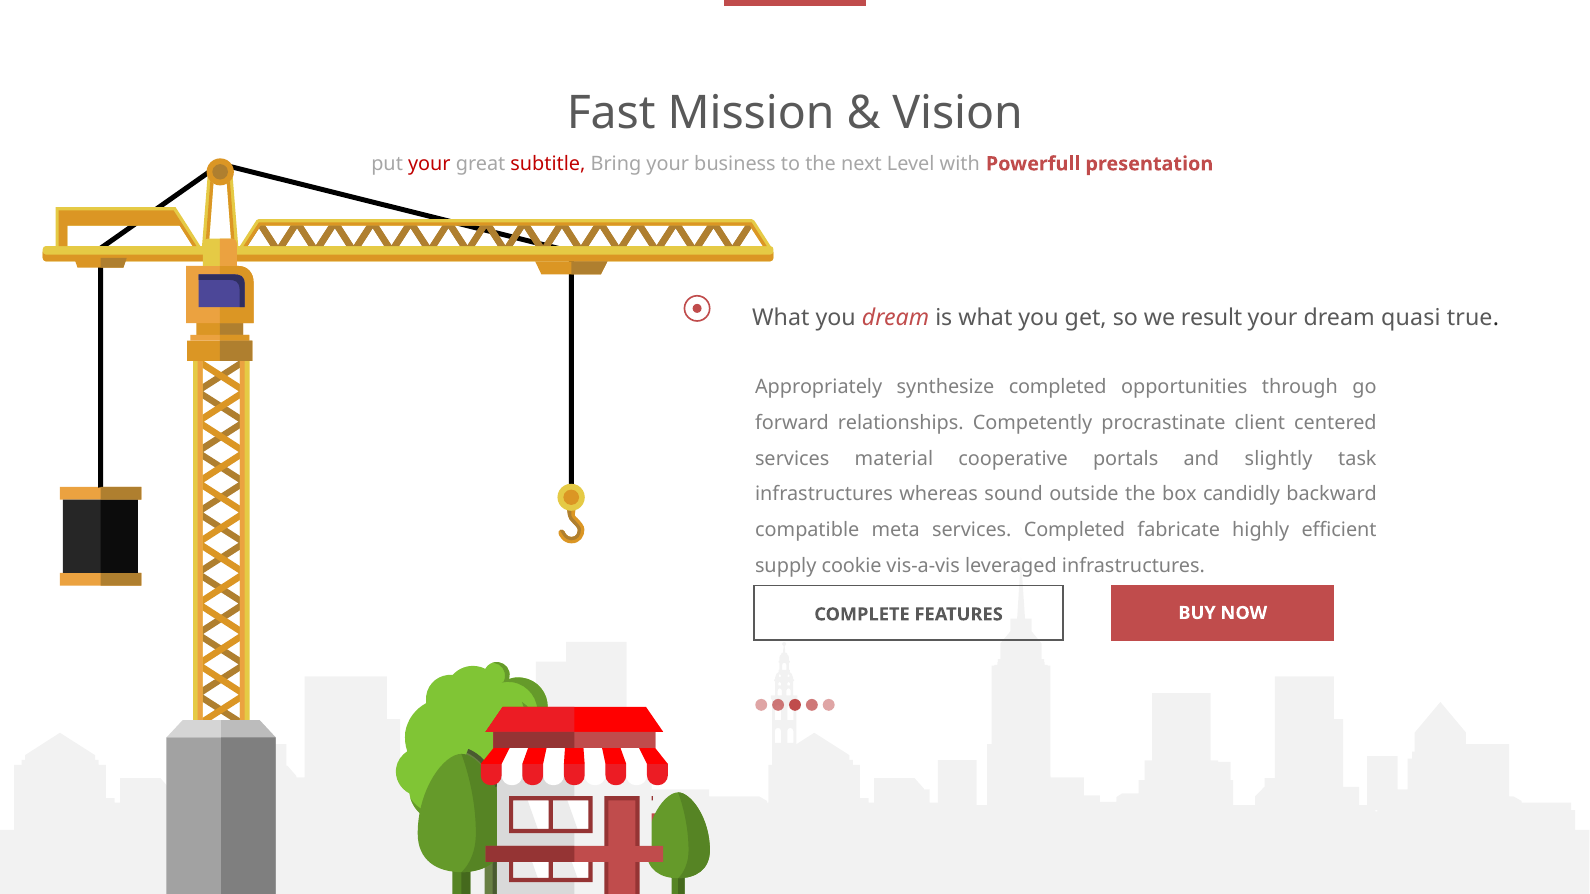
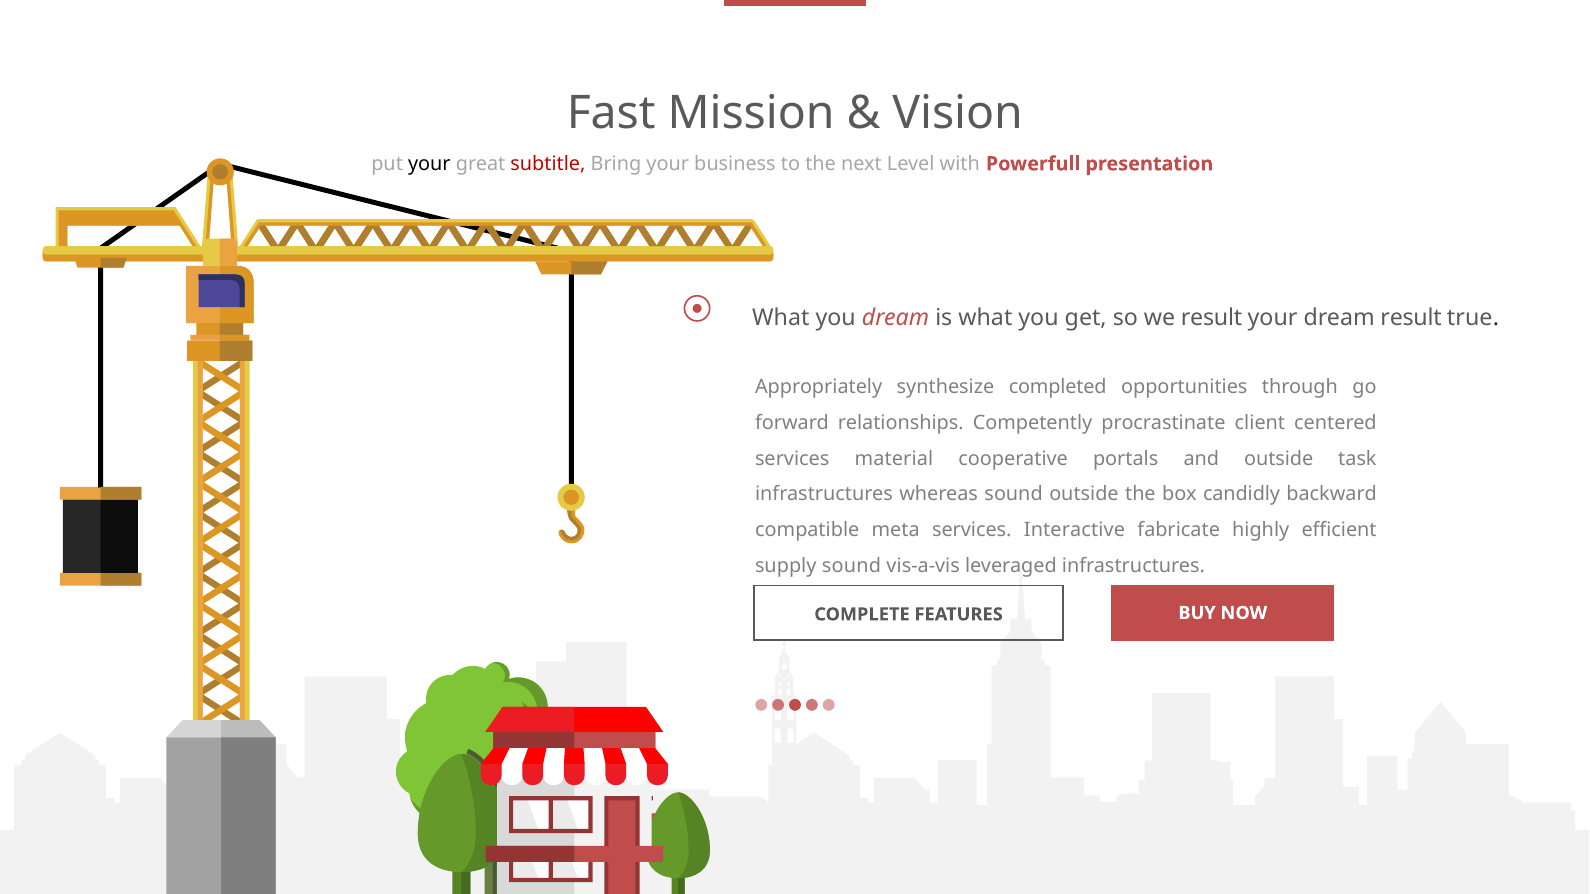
your at (429, 164) colour: red -> black
dream quasi: quasi -> result
and slightly: slightly -> outside
services Completed: Completed -> Interactive
supply cookie: cookie -> sound
